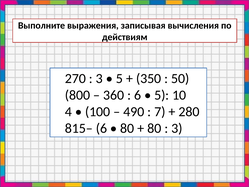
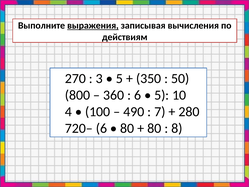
выражения underline: none -> present
815–: 815– -> 720–
3 at (177, 128): 3 -> 8
